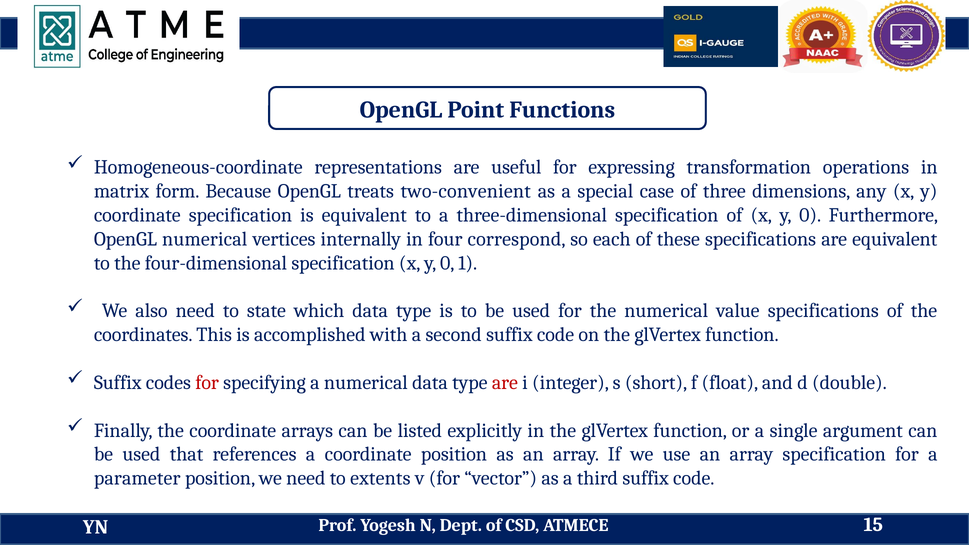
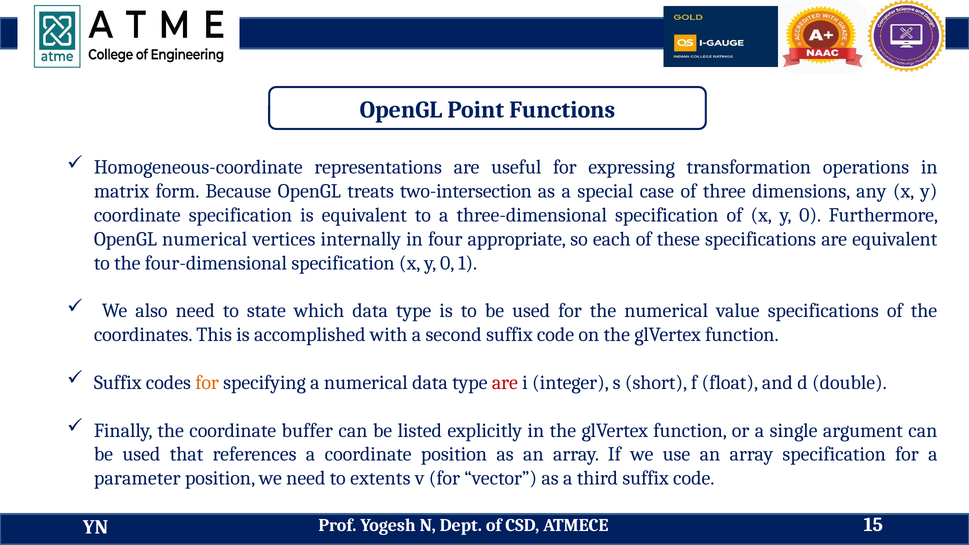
two-convenient: two-convenient -> two-intersection
correspond: correspond -> appropriate
for at (207, 383) colour: red -> orange
arrays: arrays -> buffer
